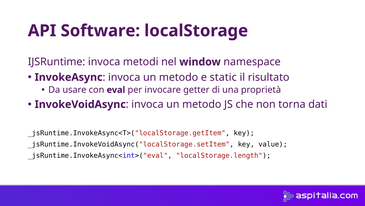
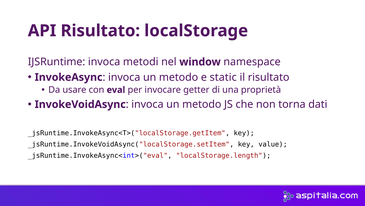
API Software: Software -> Risultato
